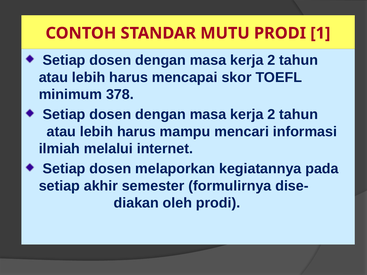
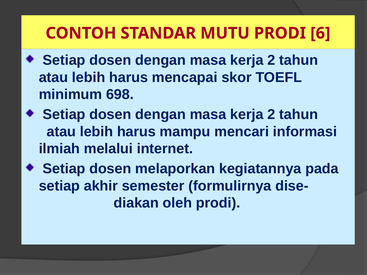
1: 1 -> 6
378: 378 -> 698
